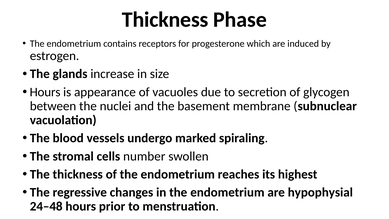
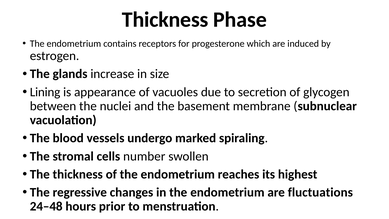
Hours at (45, 92): Hours -> Lining
hypophysial: hypophysial -> fluctuations
